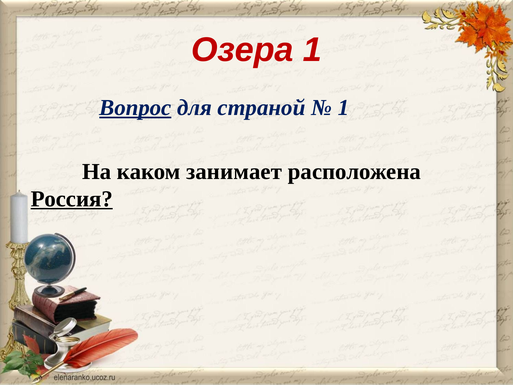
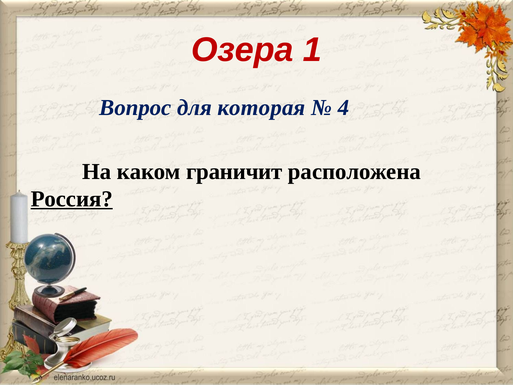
Вопрос underline: present -> none
страной: страной -> которая
1 at (344, 108): 1 -> 4
занимает: занимает -> граничит
